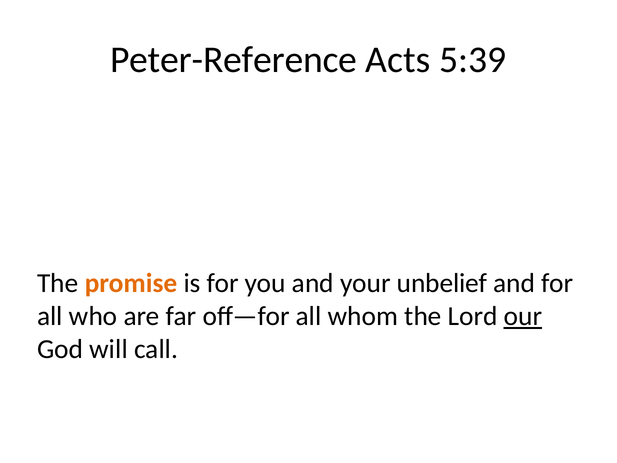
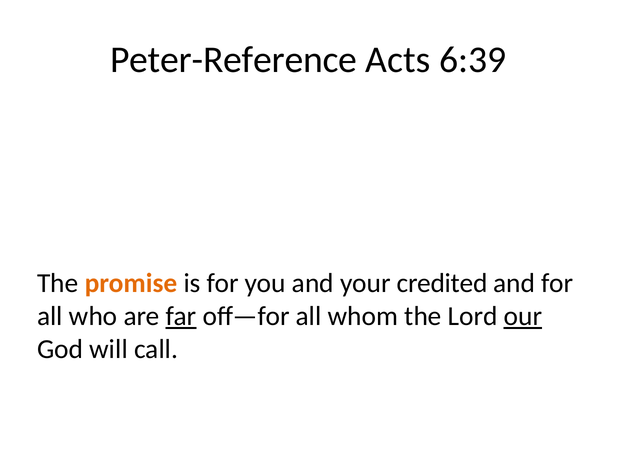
5:39: 5:39 -> 6:39
unbelief: unbelief -> credited
far underline: none -> present
